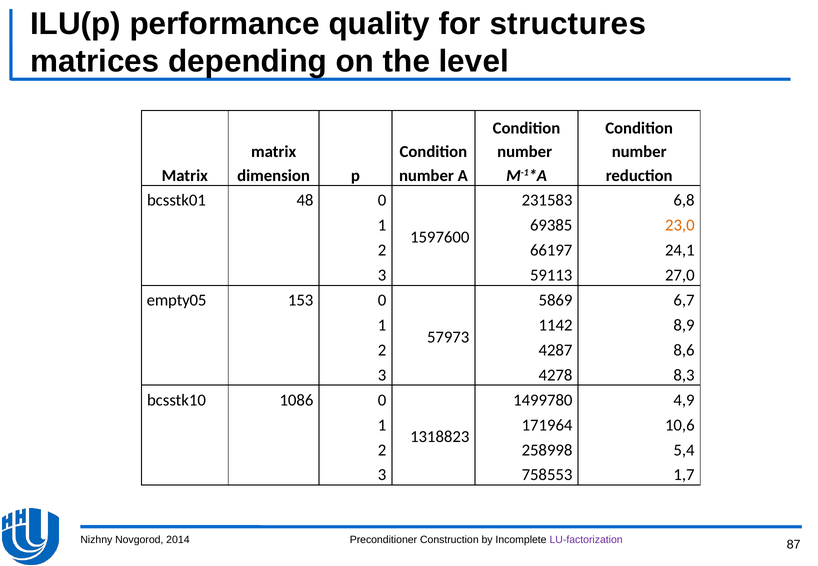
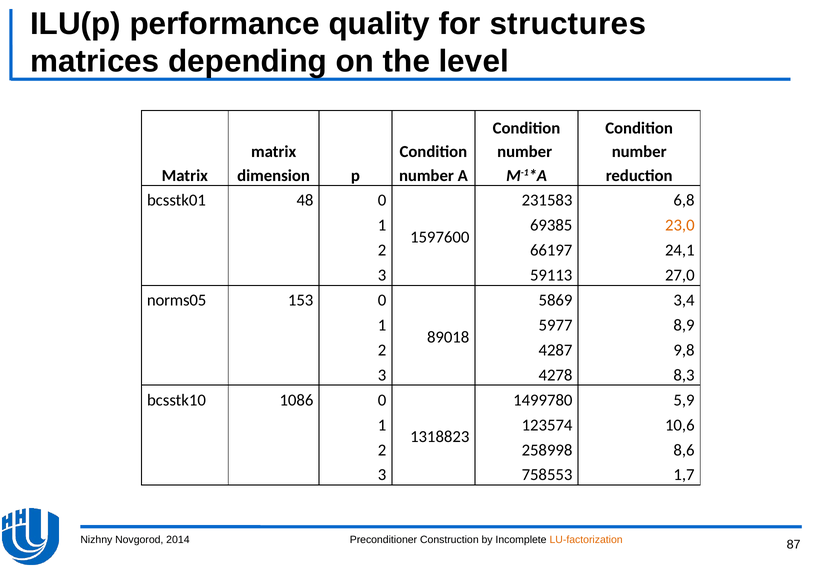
empty05: empty05 -> norms05
6,7: 6,7 -> 3,4
1142: 1142 -> 5977
57973: 57973 -> 89018
8,6: 8,6 -> 9,8
4,9: 4,9 -> 5,9
171964: 171964 -> 123574
5,4: 5,4 -> 8,6
LU-factorization colour: purple -> orange
